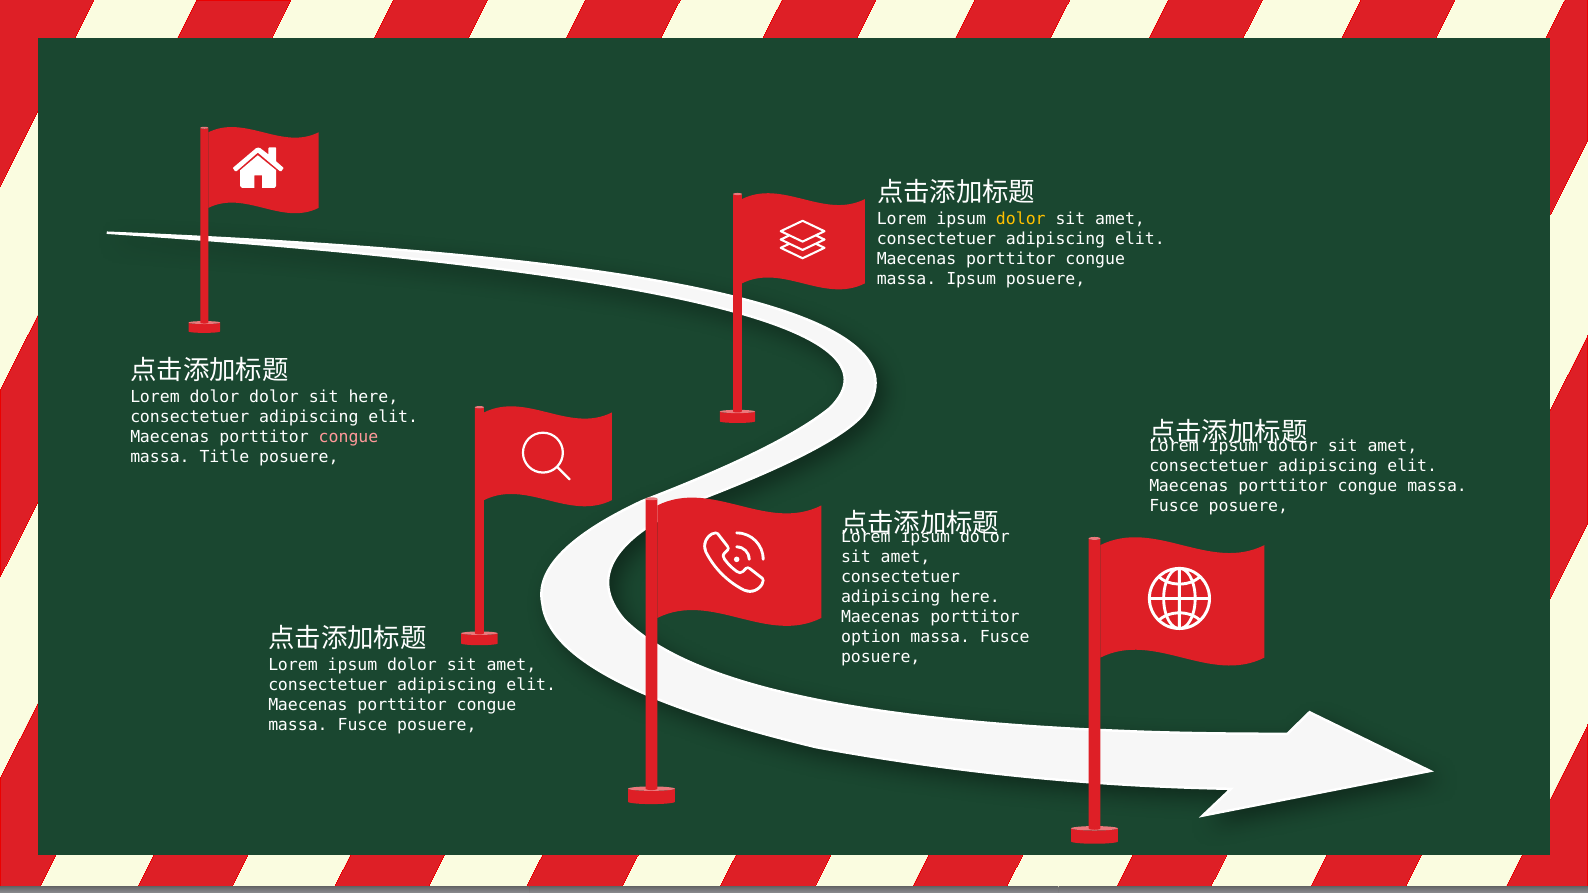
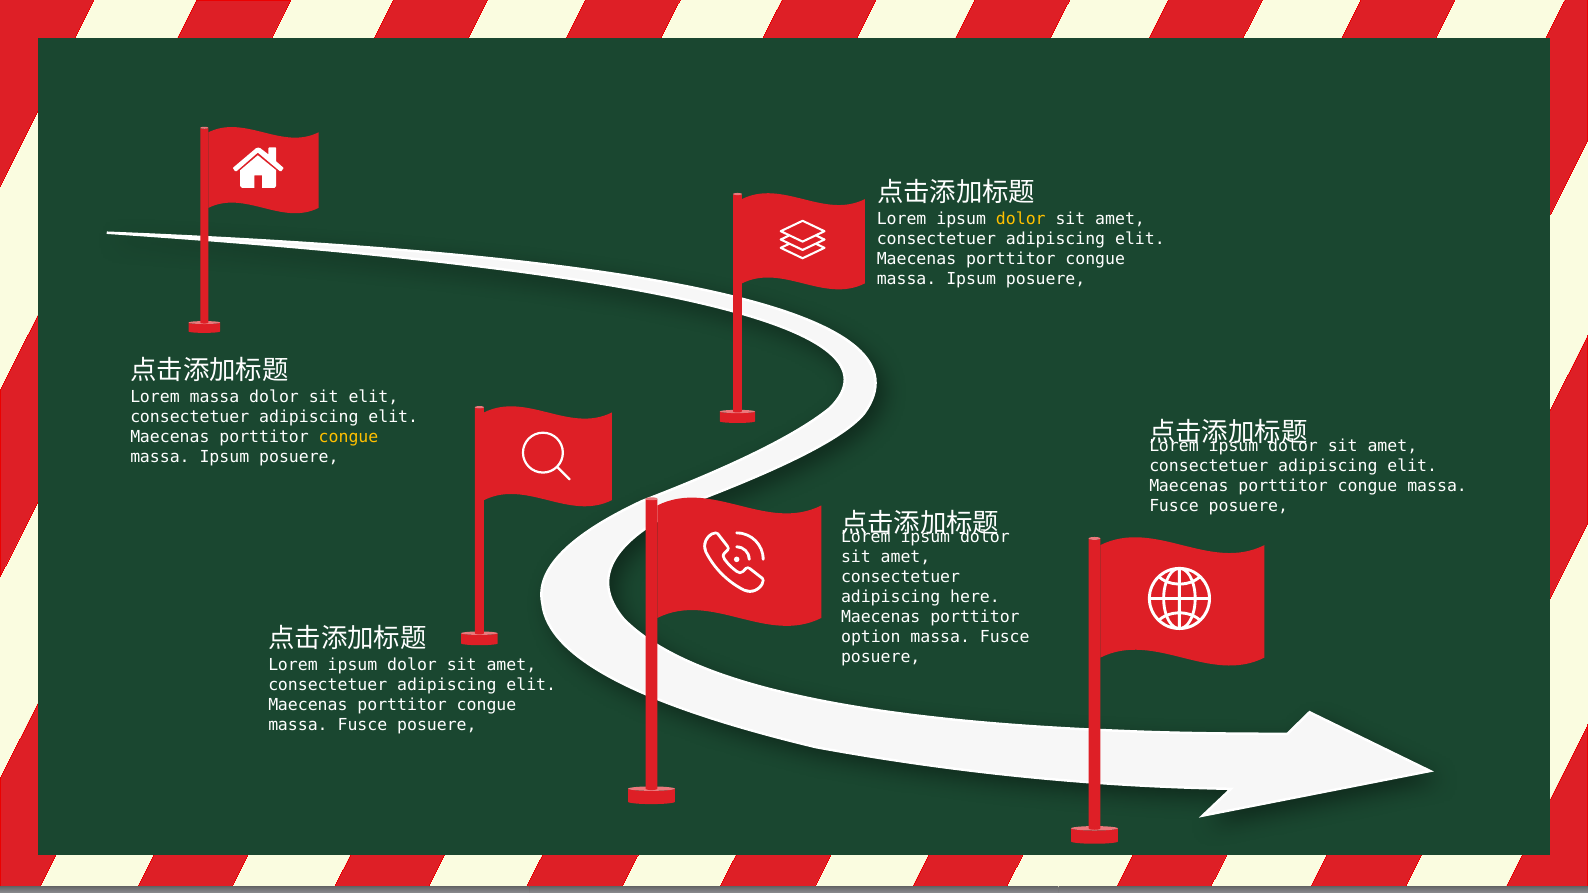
Lorem dolor: dolor -> massa
sit here: here -> elit
congue at (349, 437) colour: pink -> yellow
Title at (224, 457): Title -> Ipsum
